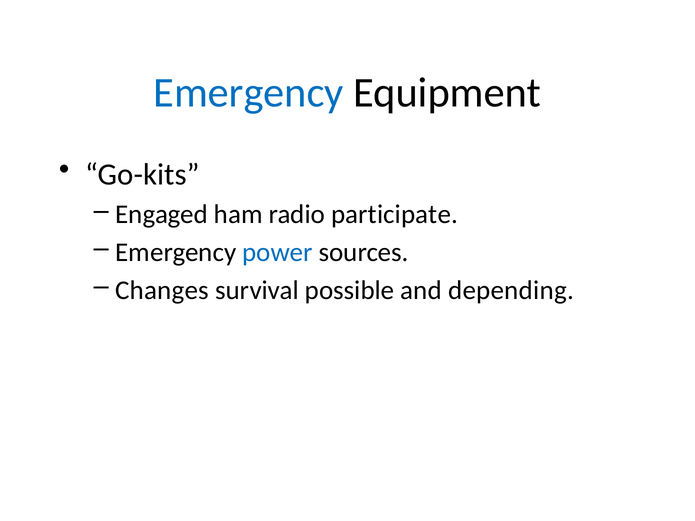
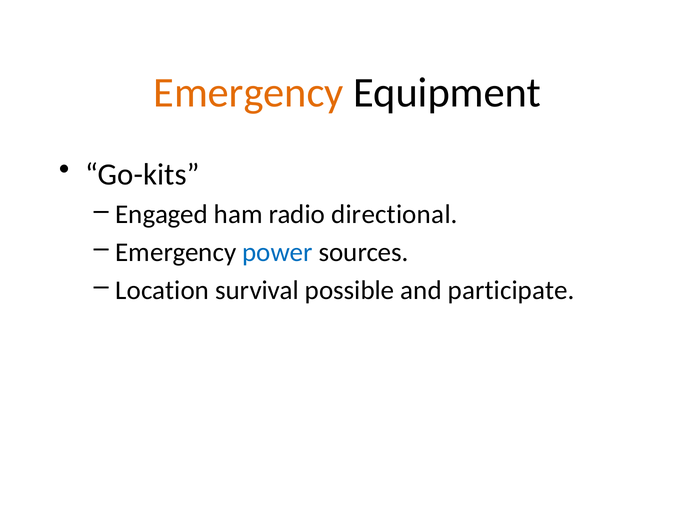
Emergency at (249, 93) colour: blue -> orange
participate: participate -> directional
Changes: Changes -> Location
depending: depending -> participate
